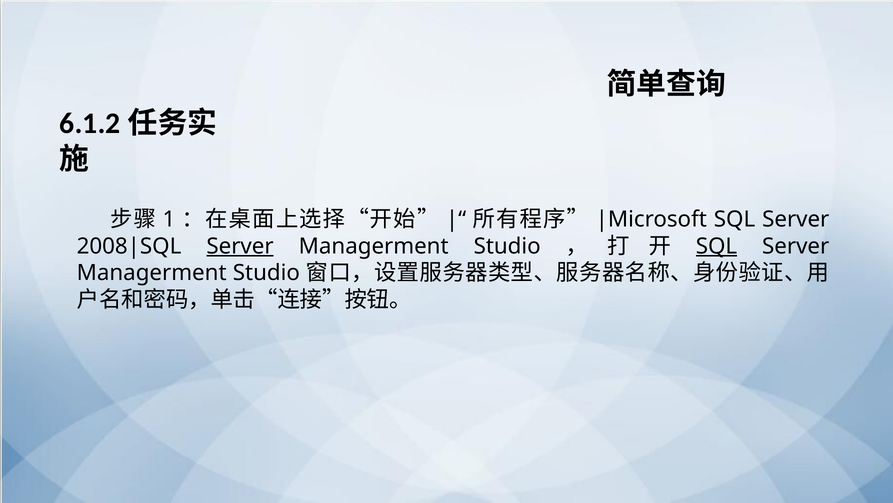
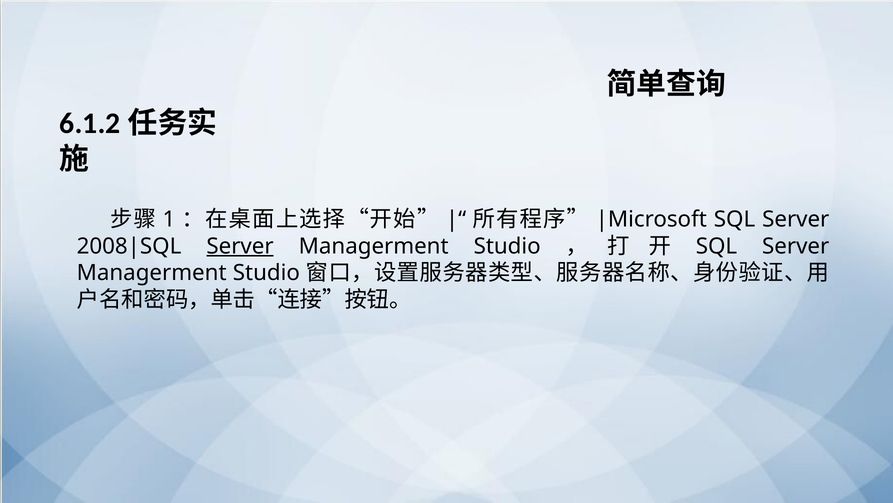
SQL at (716, 246) underline: present -> none
